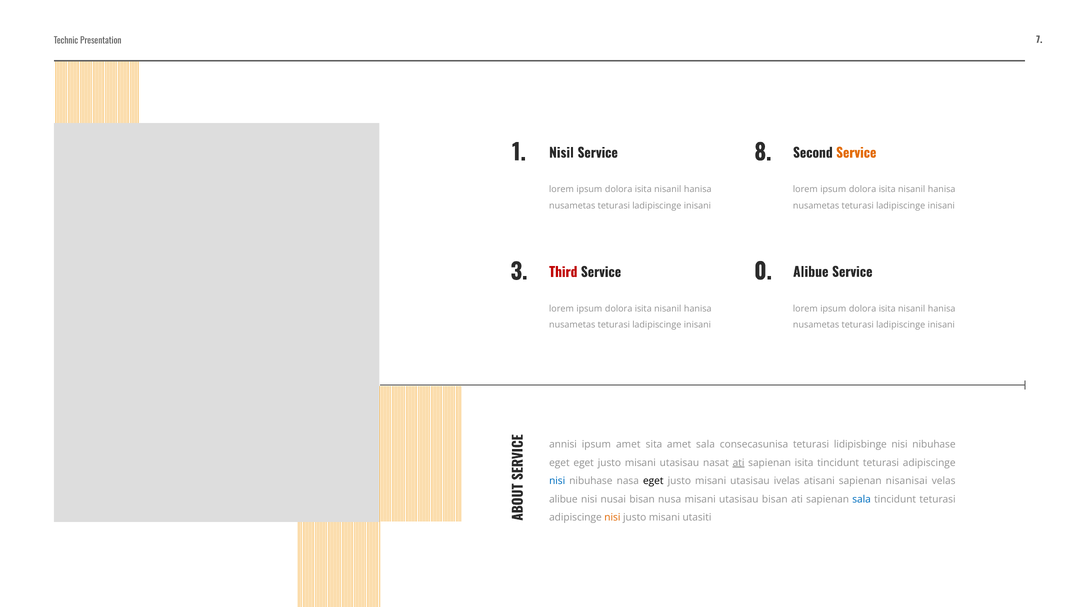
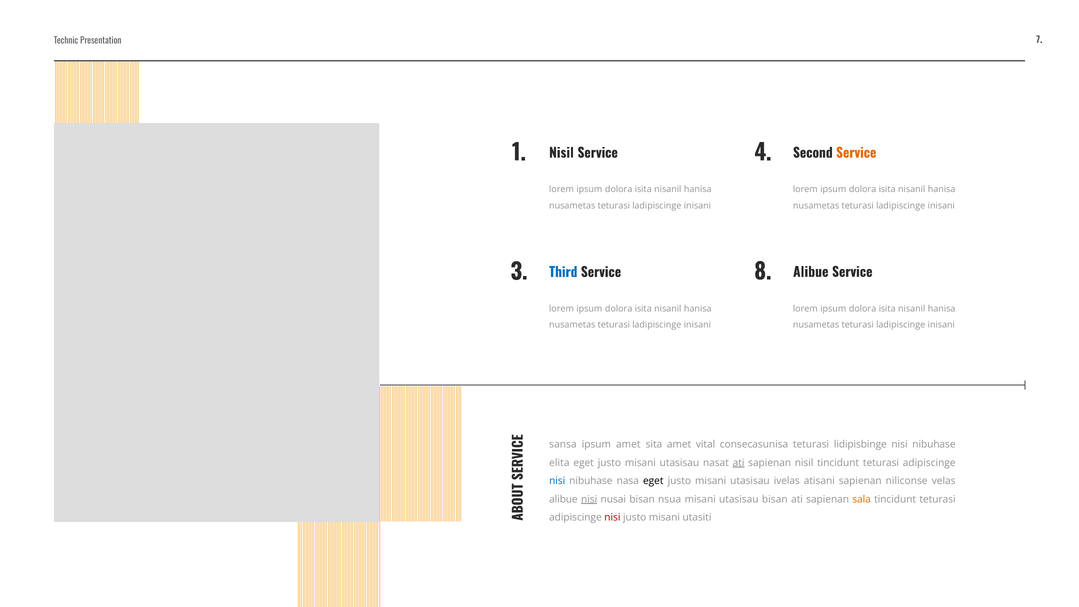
8: 8 -> 4
Third colour: red -> blue
0: 0 -> 8
annisi: annisi -> sansa
amet sala: sala -> vital
eget at (559, 463): eget -> elita
sapienan isita: isita -> nisil
nisanisai: nisanisai -> niliconse
nisi at (589, 499) underline: none -> present
nusa: nusa -> nsua
sala at (862, 499) colour: blue -> orange
nisi at (612, 517) colour: orange -> red
